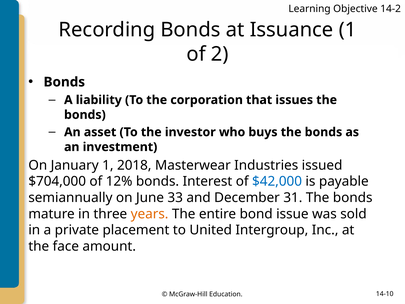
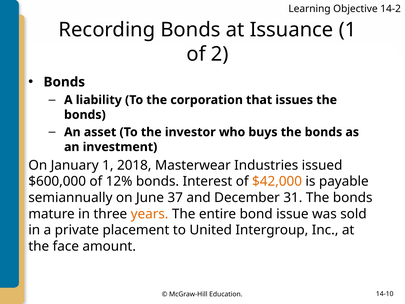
$704,000: $704,000 -> $600,000
$42,000 colour: blue -> orange
33: 33 -> 37
